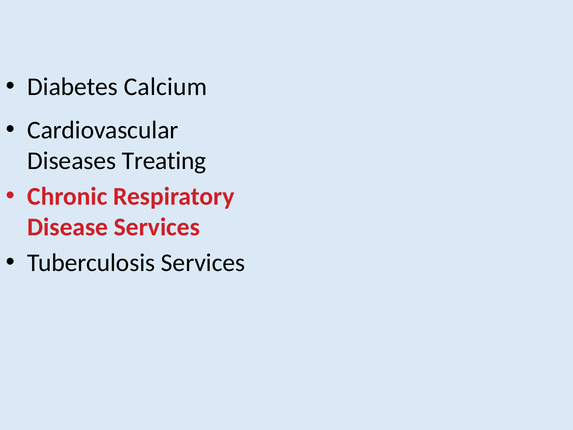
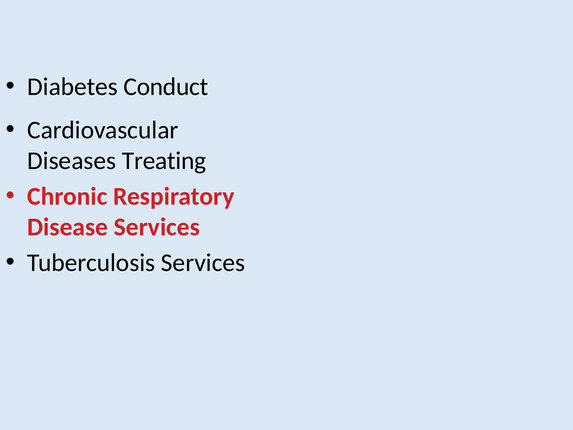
Calcium: Calcium -> Conduct
